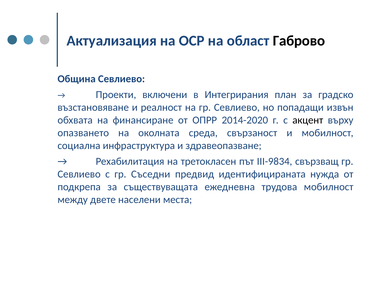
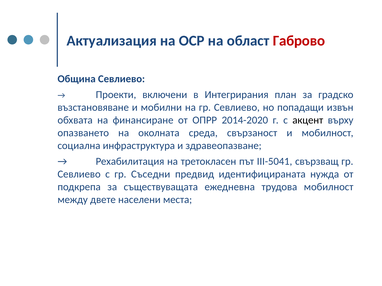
Габрово colour: black -> red
реалност: реалност -> мобилни
ІІІ-9834: ІІІ-9834 -> ІІІ-5041
